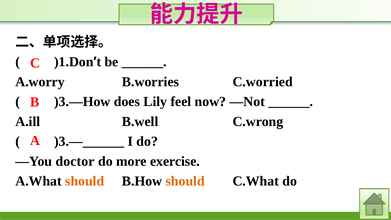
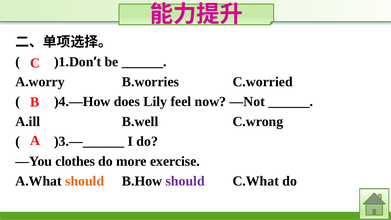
)3.—How: )3.—How -> )4.—How
doctor: doctor -> clothes
should at (185, 181) colour: orange -> purple
